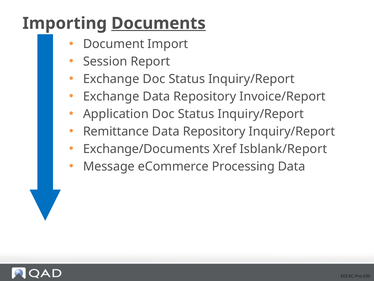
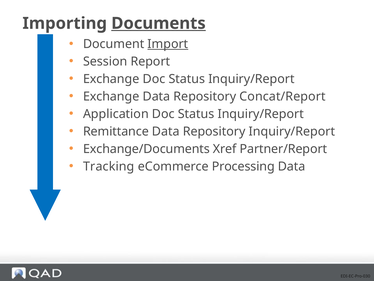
Import underline: none -> present
Invoice/Report: Invoice/Report -> Concat/Report
Isblank/Report: Isblank/Report -> Partner/Report
Message: Message -> Tracking
